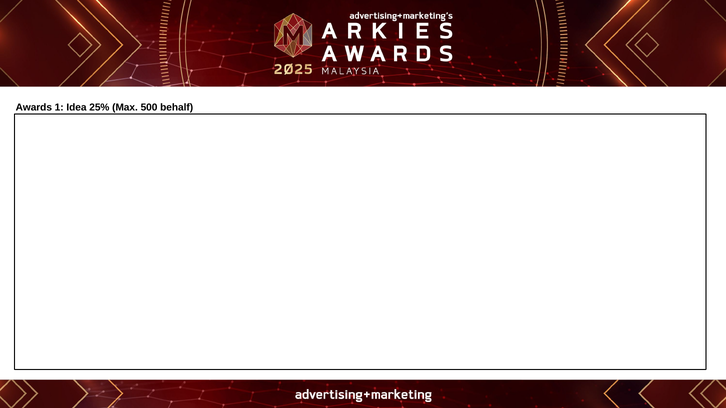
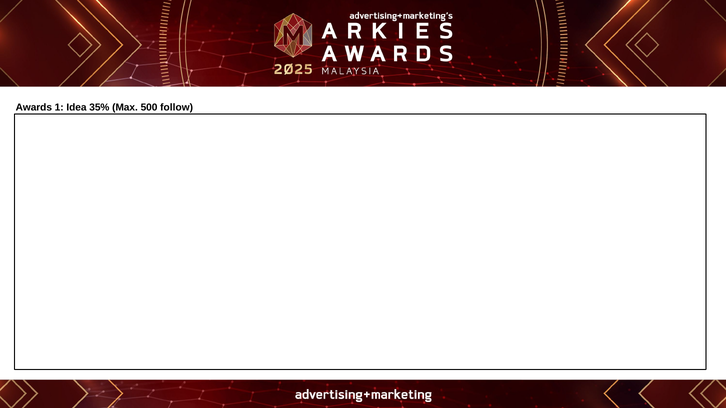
25%: 25% -> 35%
behalf: behalf -> follow
